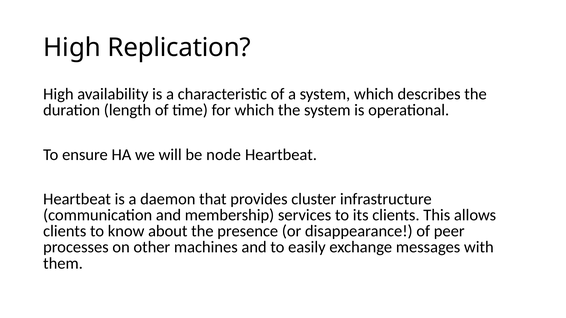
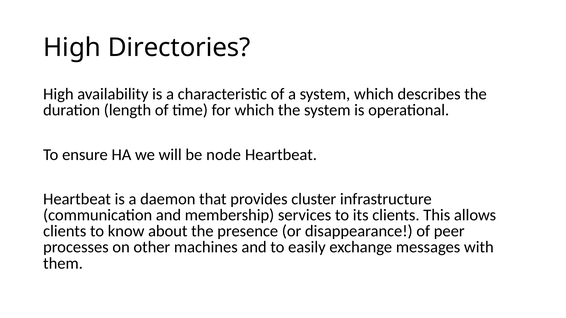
Replication: Replication -> Directories
